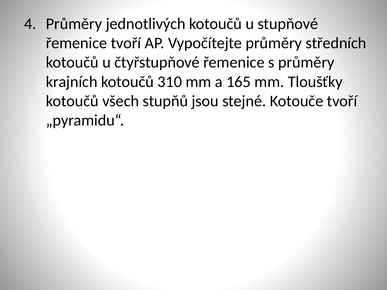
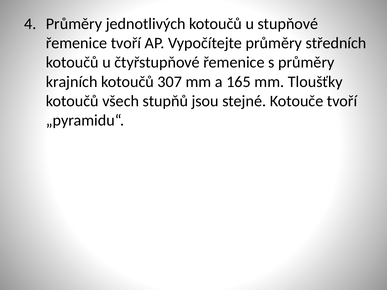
310: 310 -> 307
